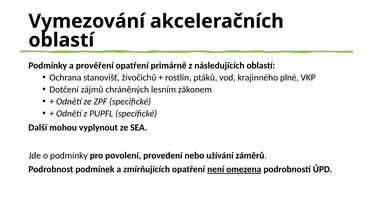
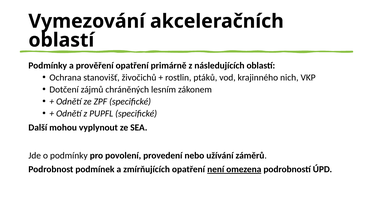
plné: plné -> nich
